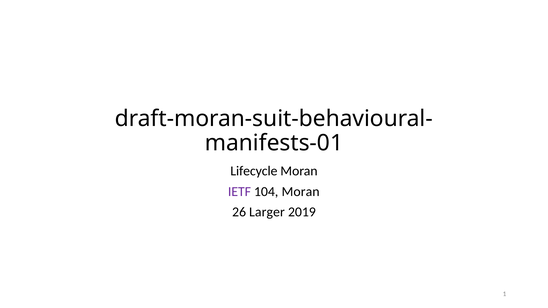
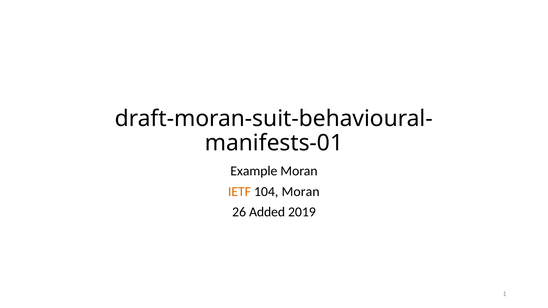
Lifecycle: Lifecycle -> Example
IETF colour: purple -> orange
Larger: Larger -> Added
